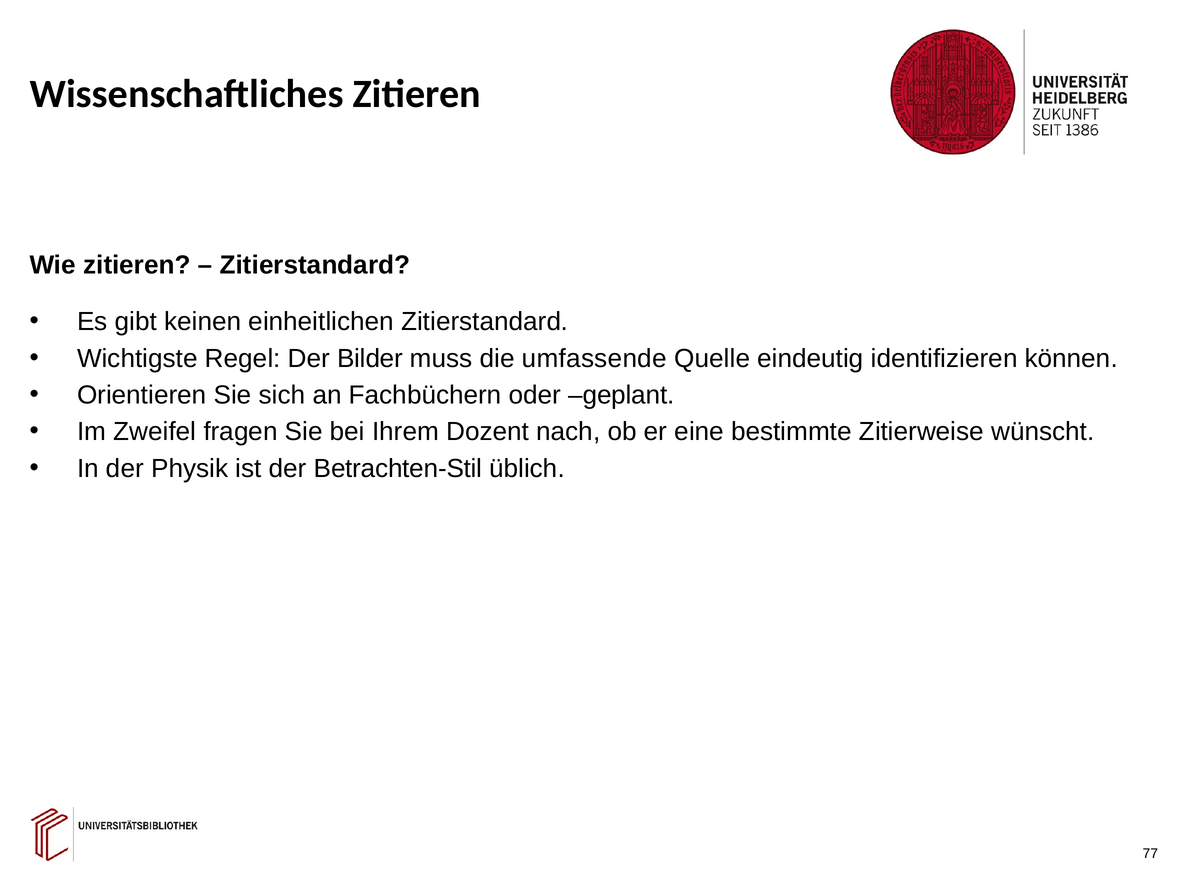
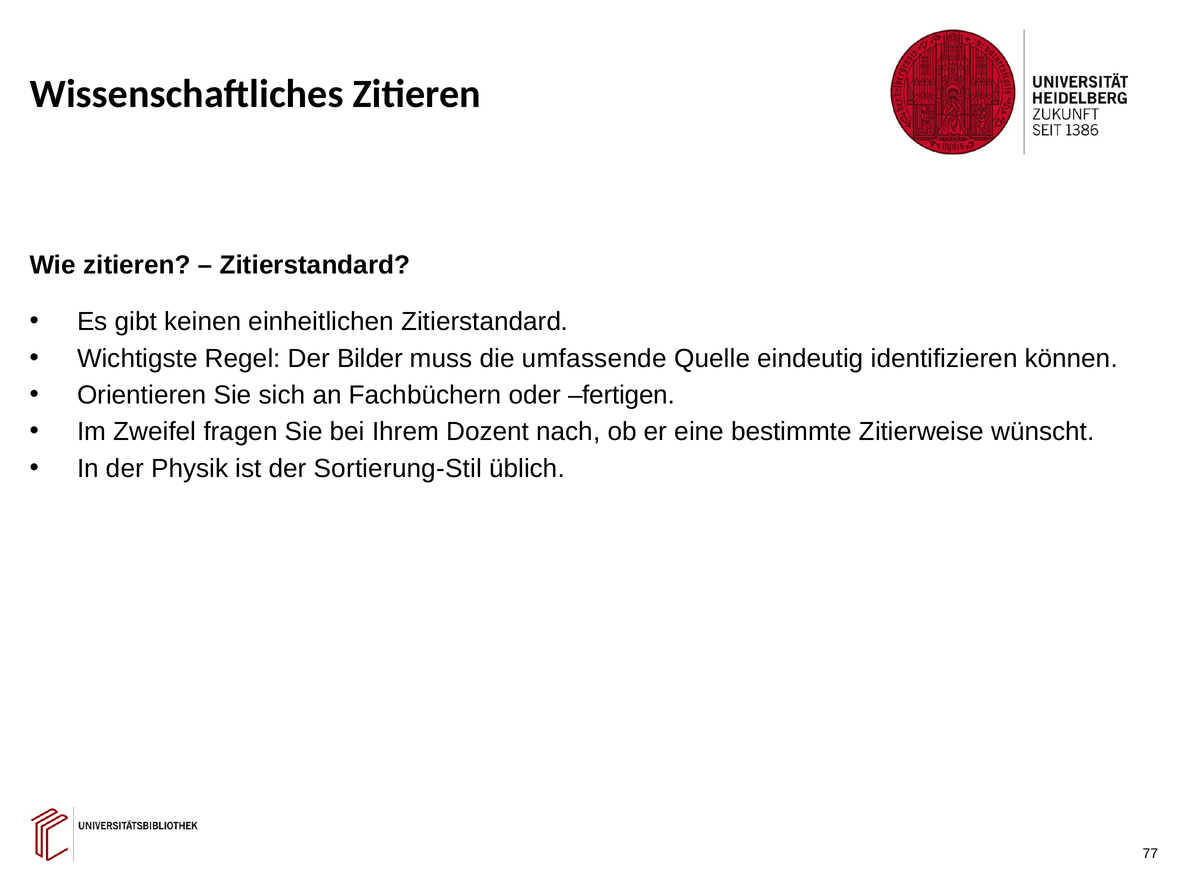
geplant: geplant -> fertigen
Betrachten-Stil: Betrachten-Stil -> Sortierung-Stil
